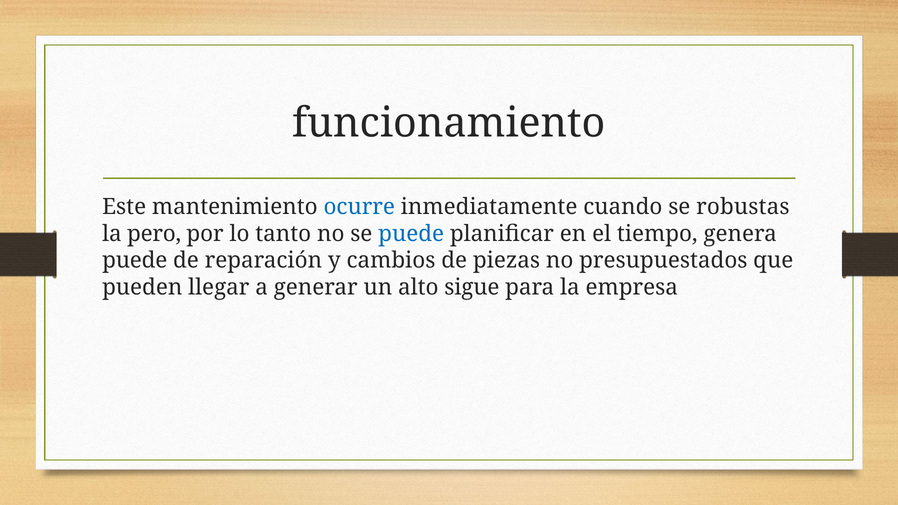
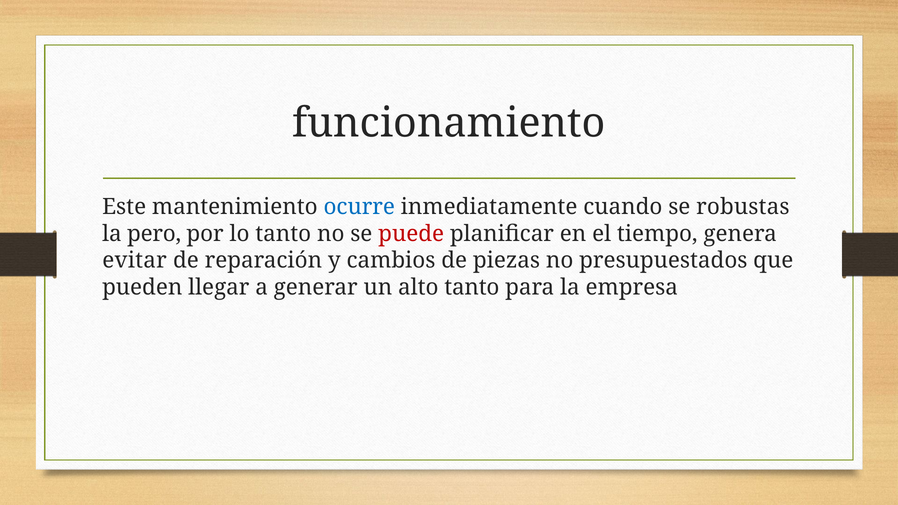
puede at (411, 234) colour: blue -> red
puede at (135, 261): puede -> evitar
alto sigue: sigue -> tanto
